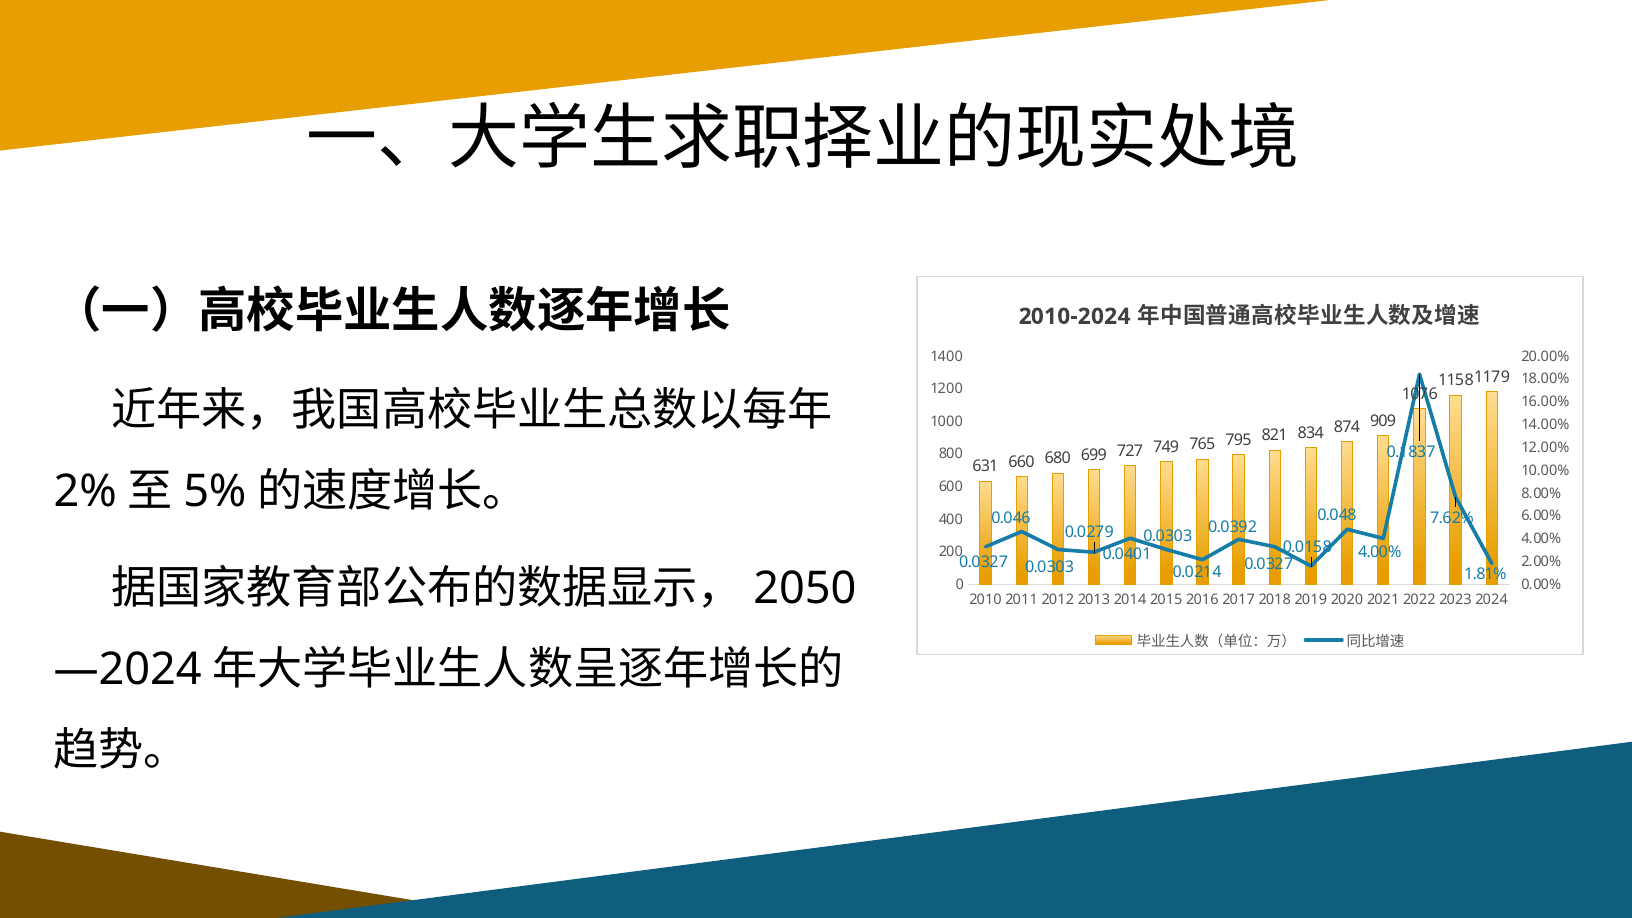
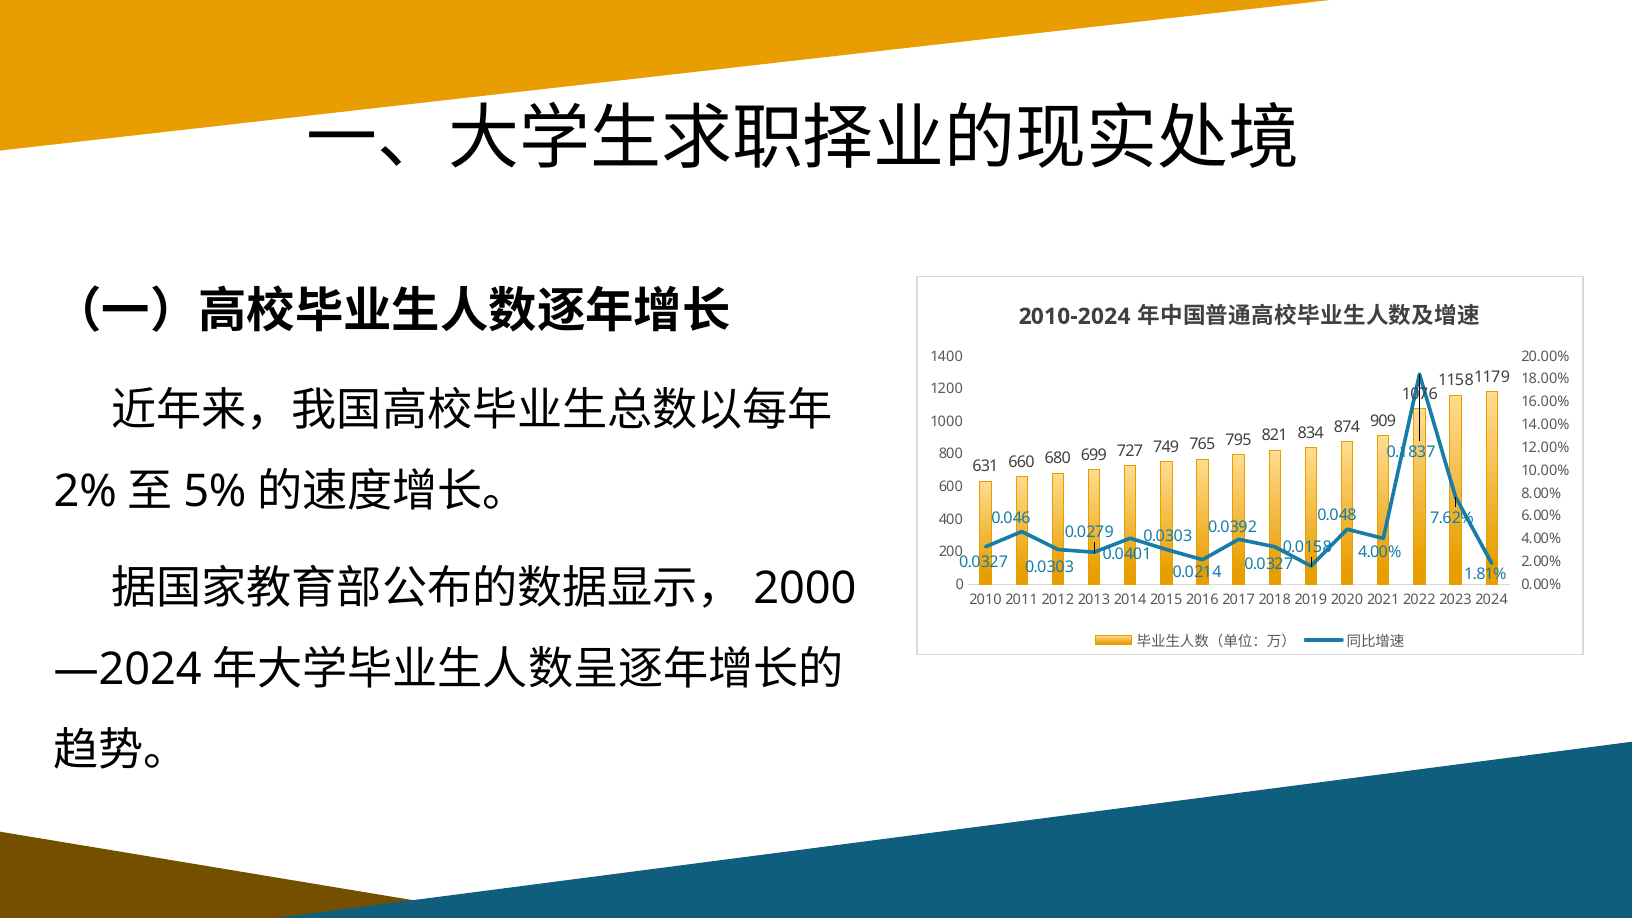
2050: 2050 -> 2000
